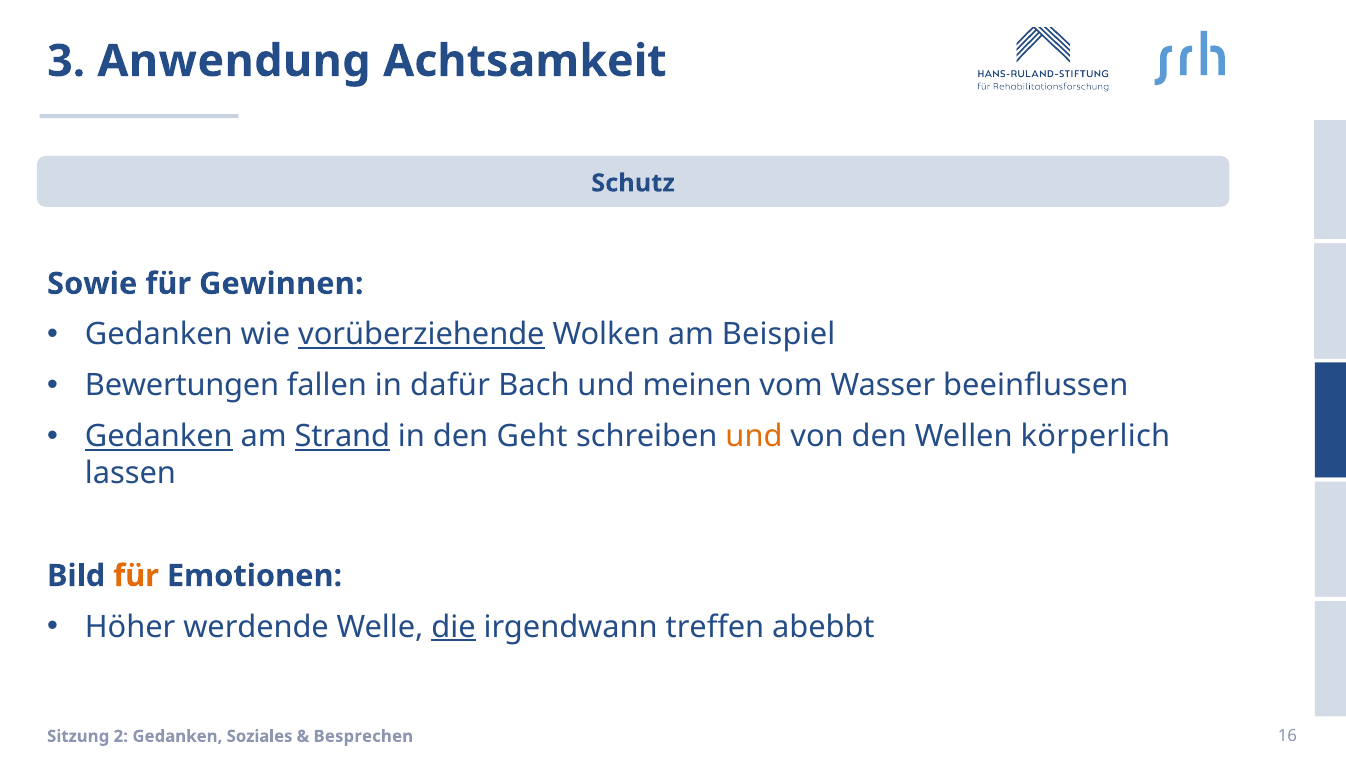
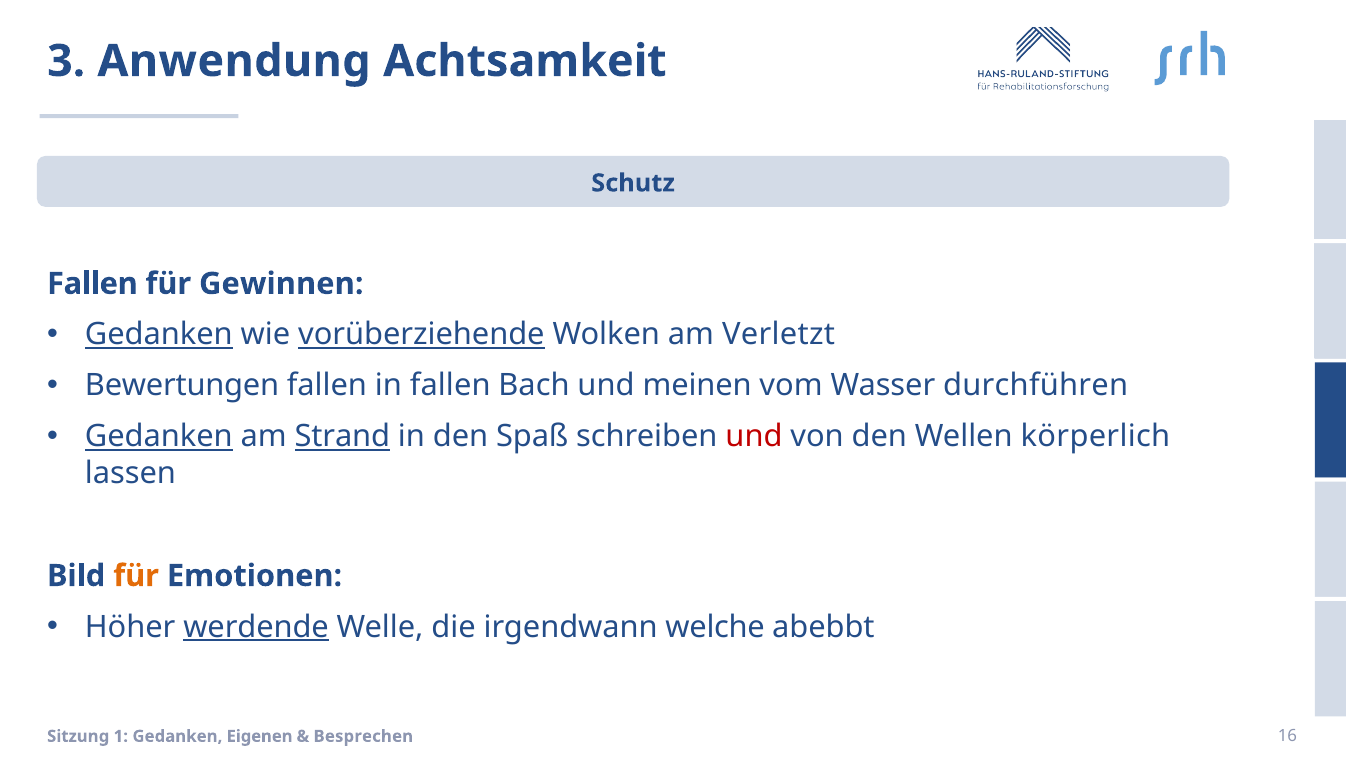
Sowie at (92, 284): Sowie -> Fallen
Gedanken at (159, 335) underline: none -> present
Beispiel: Beispiel -> Verletzt
in dafür: dafür -> fallen
beeinflussen: beeinflussen -> durchführen
Geht: Geht -> Spaß
und at (754, 437) colour: orange -> red
werdende underline: none -> present
die underline: present -> none
treffen: treffen -> welche
2: 2 -> 1
Soziales: Soziales -> Eigenen
